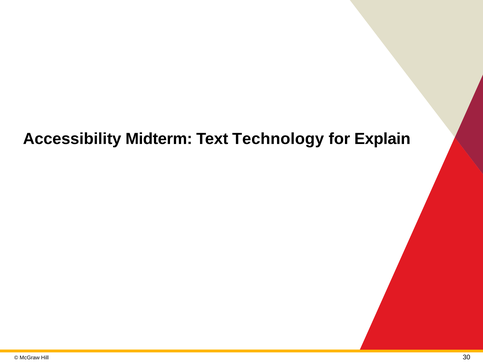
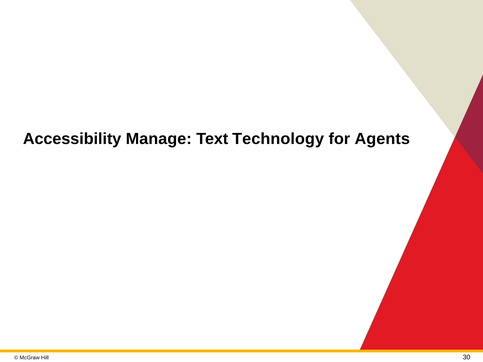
Midterm: Midterm -> Manage
Explain: Explain -> Agents
